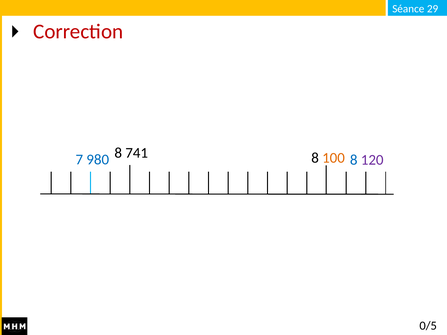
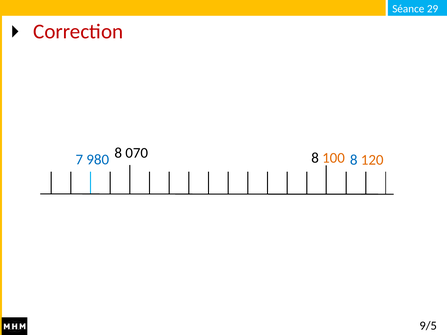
741: 741 -> 070
120 colour: purple -> orange
0/5: 0/5 -> 9/5
